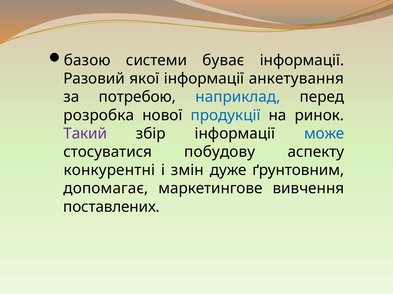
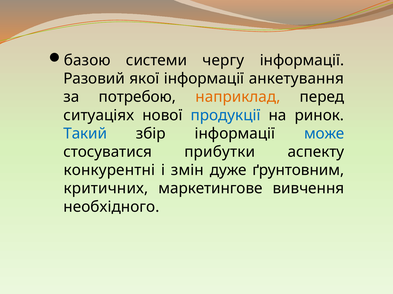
буває: буває -> чергу
наприклад colour: blue -> orange
розробка: розробка -> ситуаціях
Такий colour: purple -> blue
побудову: побудову -> прибутки
допомагає: допомагає -> критичних
поставлених: поставлених -> необхідного
